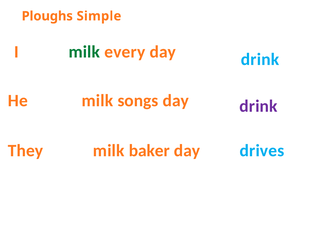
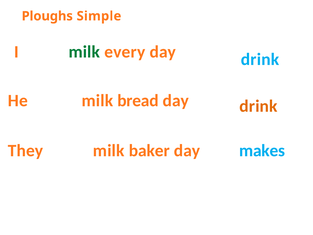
songs: songs -> bread
drink at (258, 106) colour: purple -> orange
drives: drives -> makes
